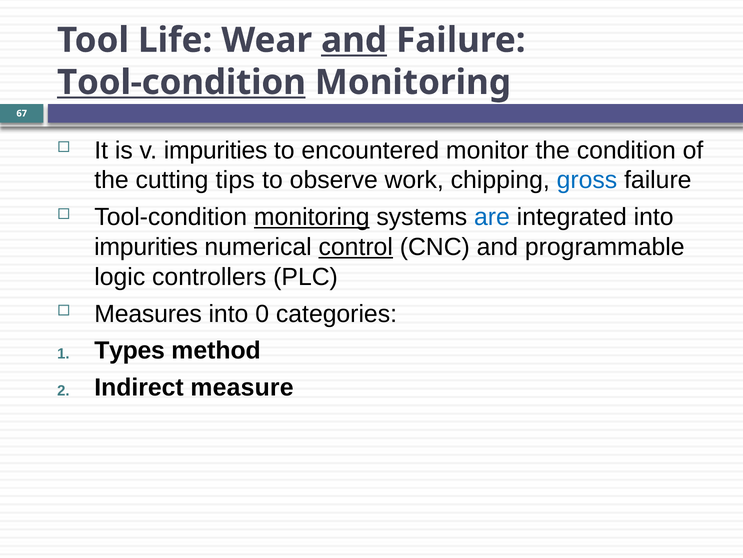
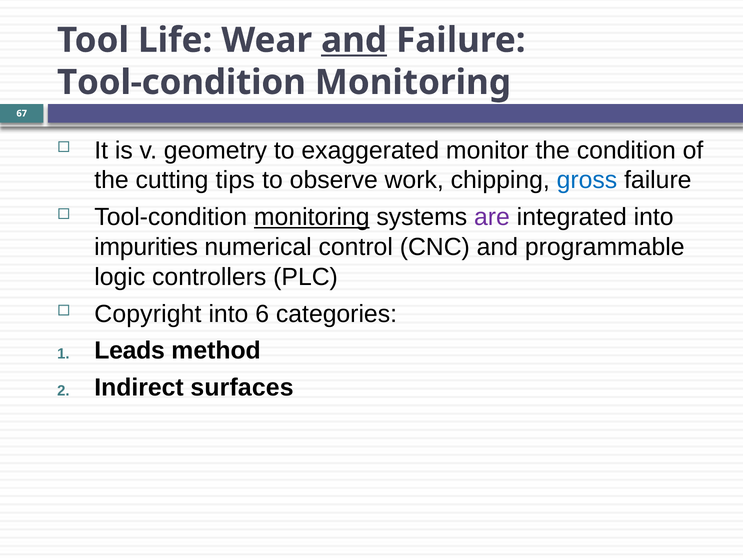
Tool-condition at (181, 82) underline: present -> none
v impurities: impurities -> geometry
encountered: encountered -> exaggerated
are colour: blue -> purple
control underline: present -> none
Measures: Measures -> Copyright
0: 0 -> 6
Types: Types -> Leads
measure: measure -> surfaces
